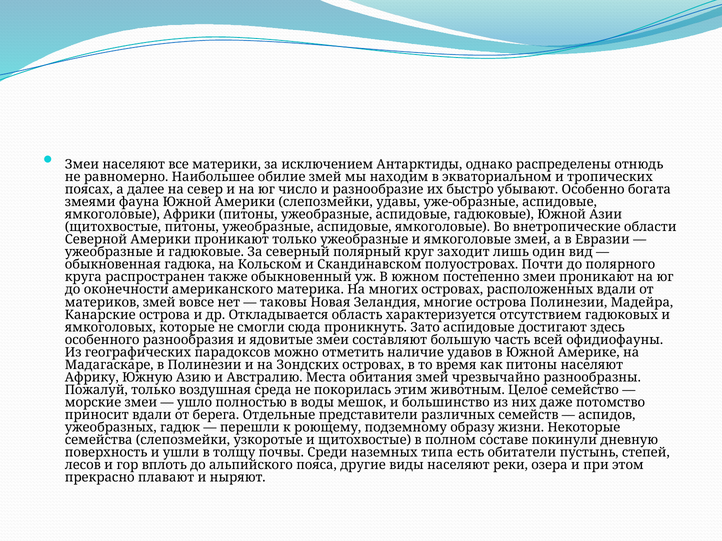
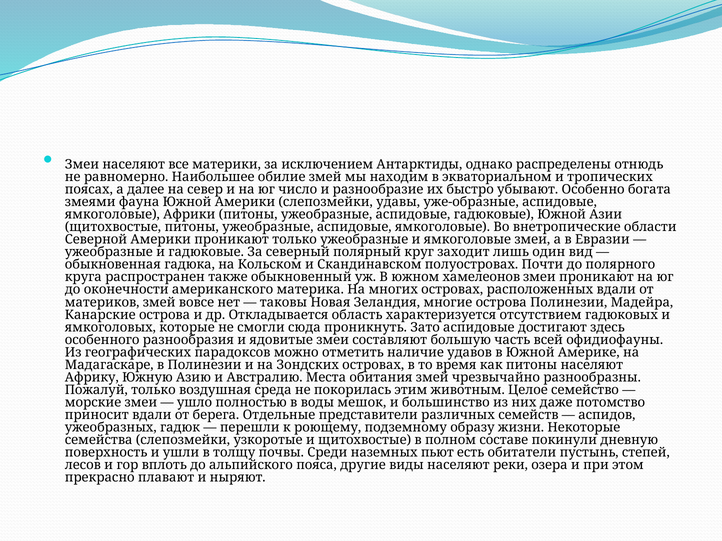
постепенно: постепенно -> хамелеонов
типа: типа -> пьют
